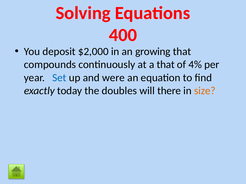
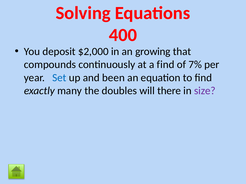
a that: that -> find
4%: 4% -> 7%
were: were -> been
today: today -> many
size colour: orange -> purple
